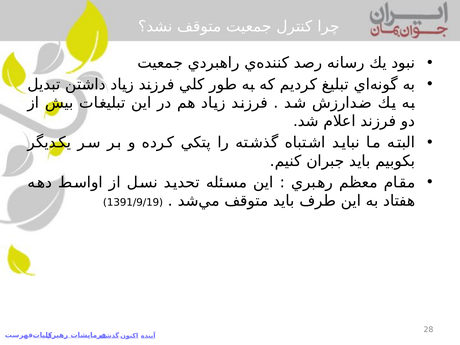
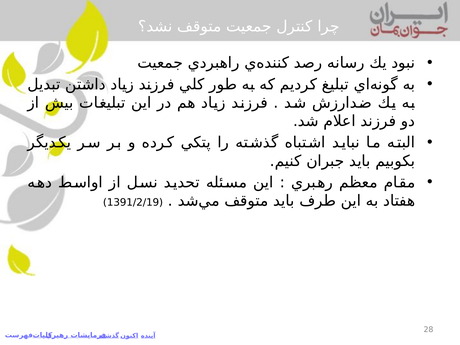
1391/9/19: 1391/9/19 -> 1391/2/19
